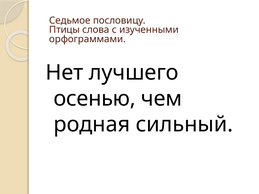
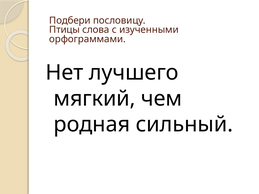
Седьмое: Седьмое -> Подбери
осенью: осенью -> мягкий
